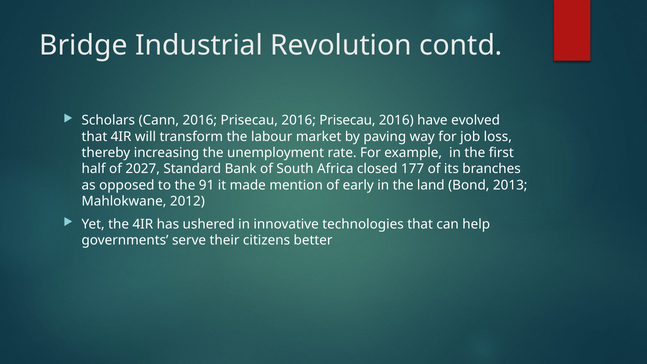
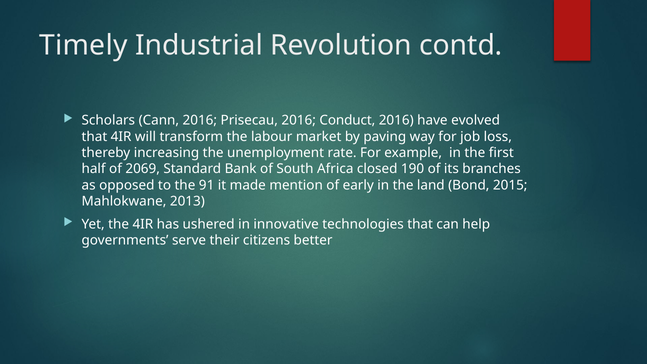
Bridge: Bridge -> Timely
Prisecau 2016 Prisecau: Prisecau -> Conduct
2027: 2027 -> 2069
177: 177 -> 190
2013: 2013 -> 2015
2012: 2012 -> 2013
